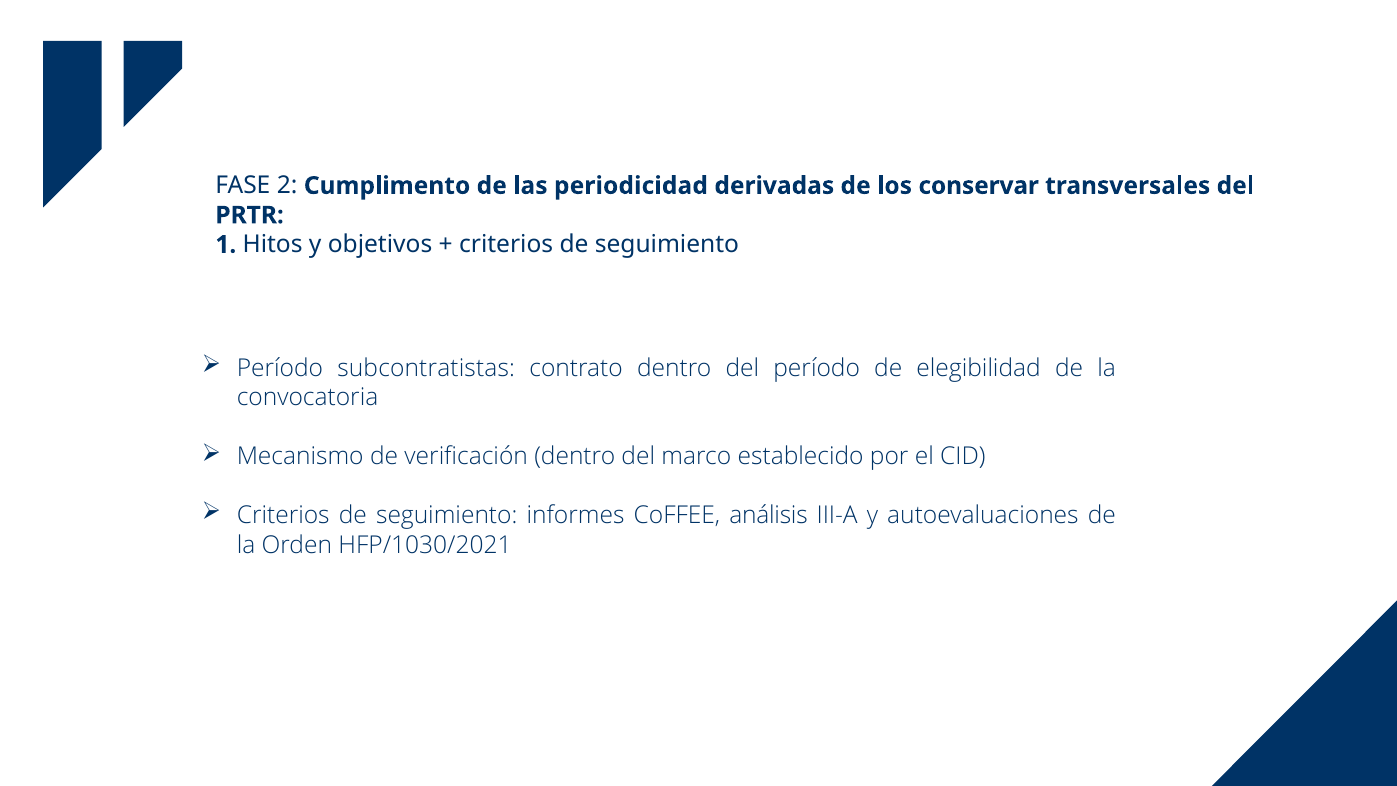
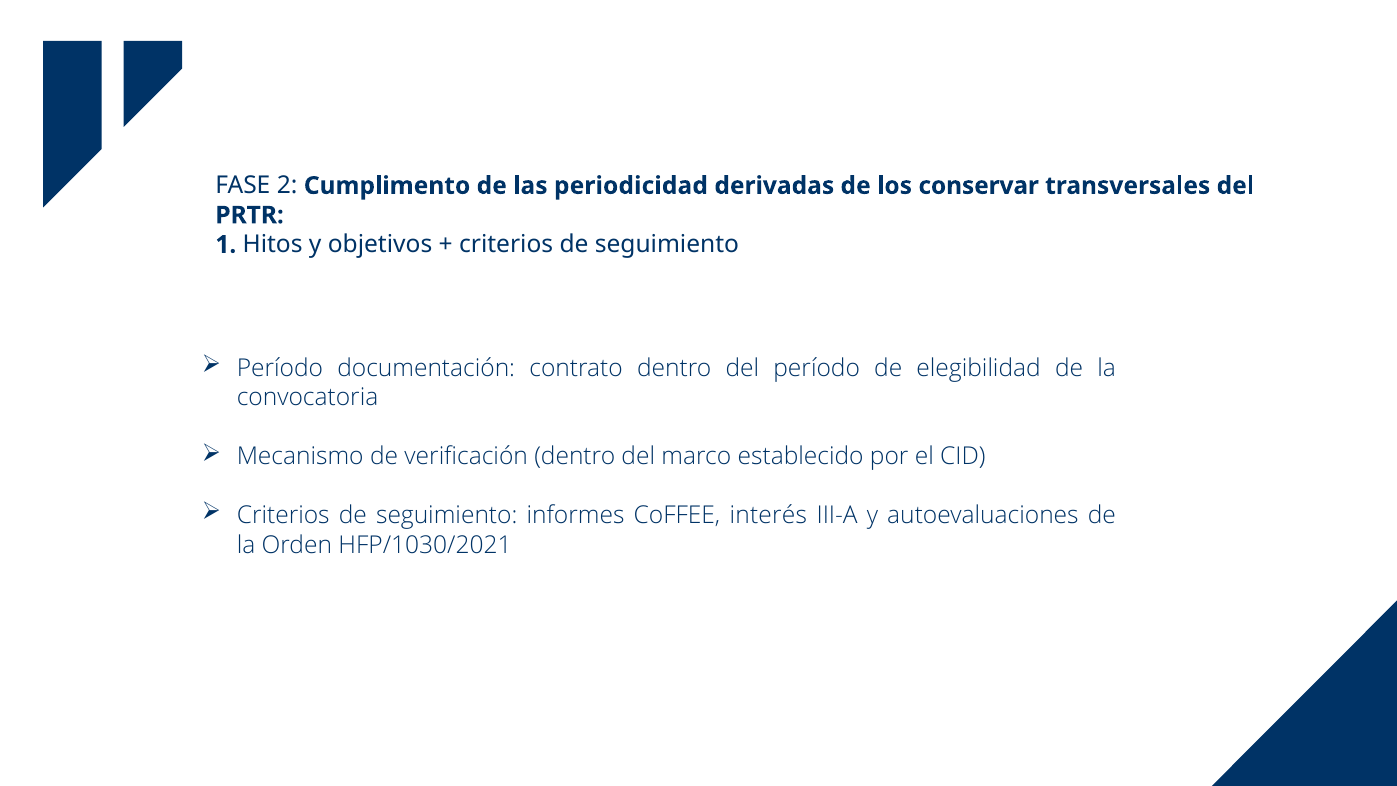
subcontratistas: subcontratistas -> documentación
análisis: análisis -> interés
